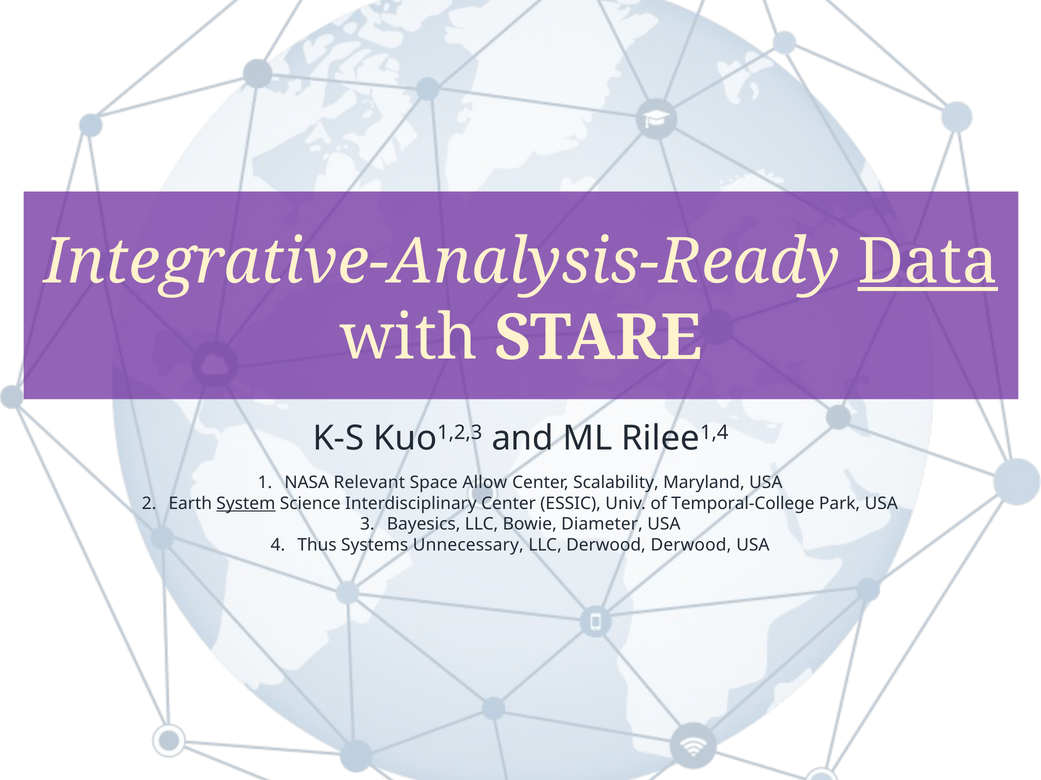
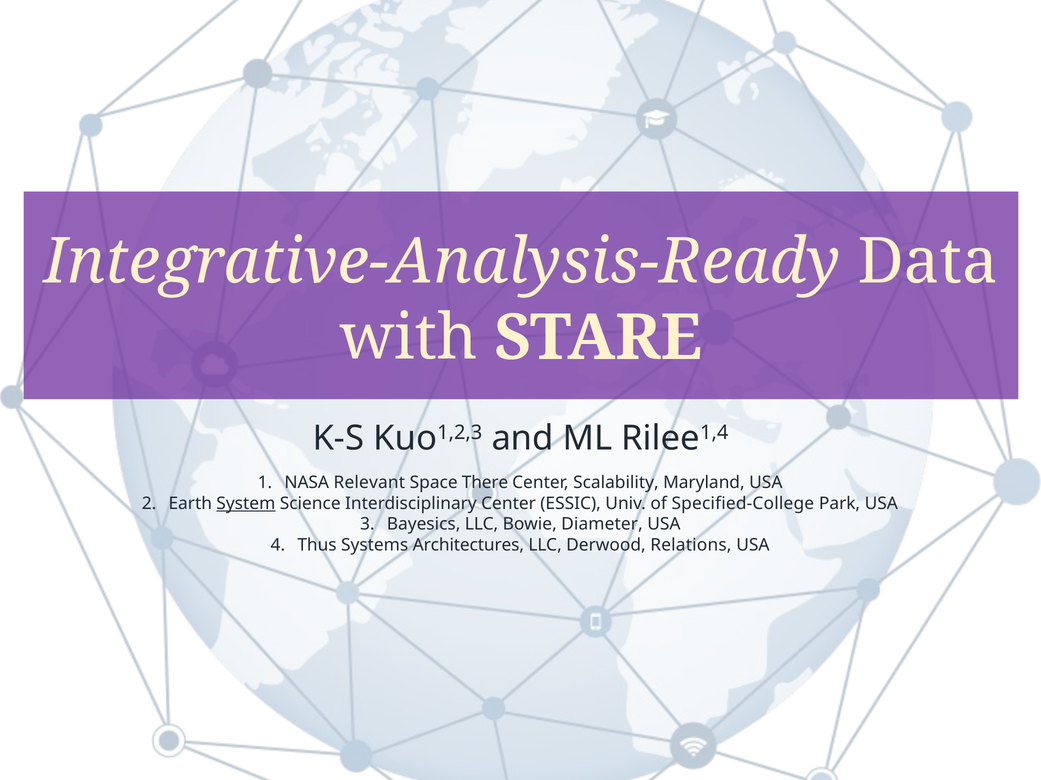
Data underline: present -> none
Allow: Allow -> There
Temporal-College: Temporal-College -> Specified-College
Unnecessary: Unnecessary -> Architectures
Derwood Derwood: Derwood -> Relations
